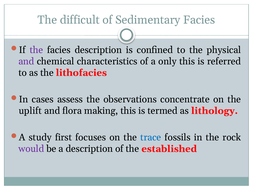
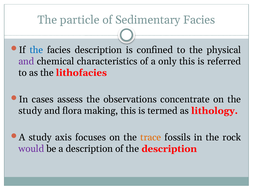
difficult: difficult -> particle
the at (36, 50) colour: purple -> blue
uplift at (30, 111): uplift -> study
first: first -> axis
trace colour: blue -> orange
the established: established -> description
